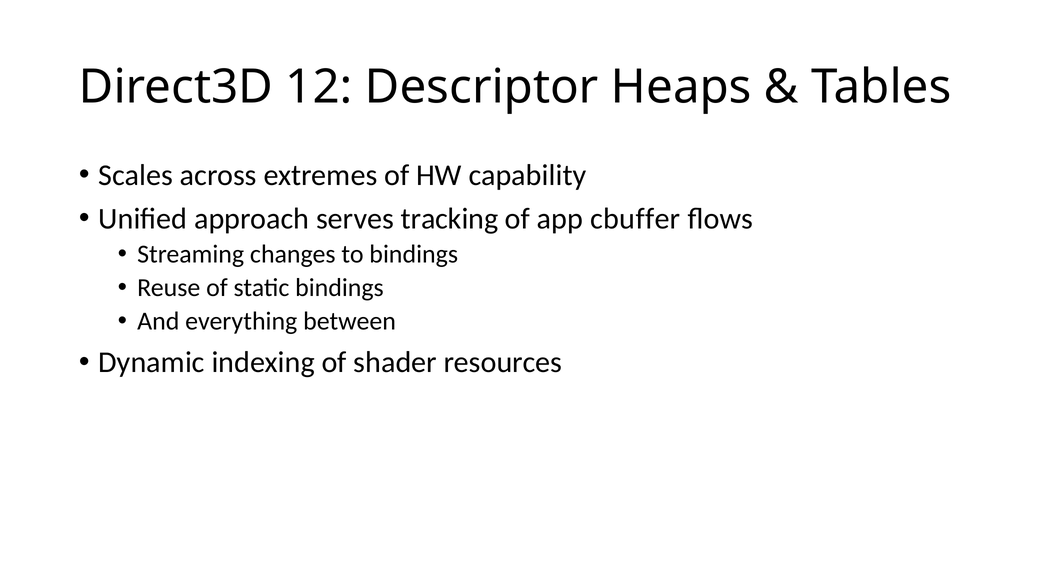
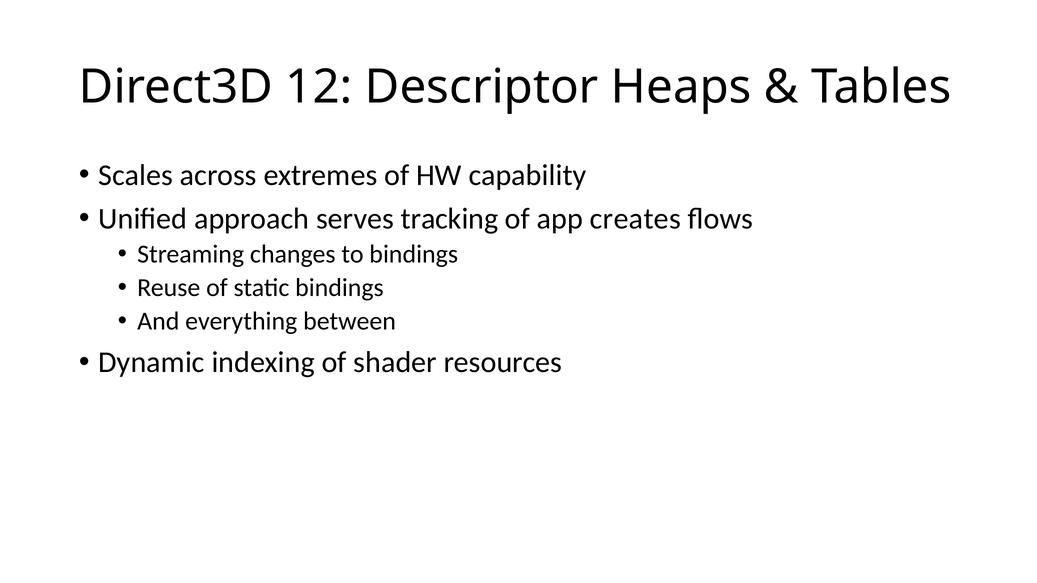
cbuffer: cbuffer -> creates
